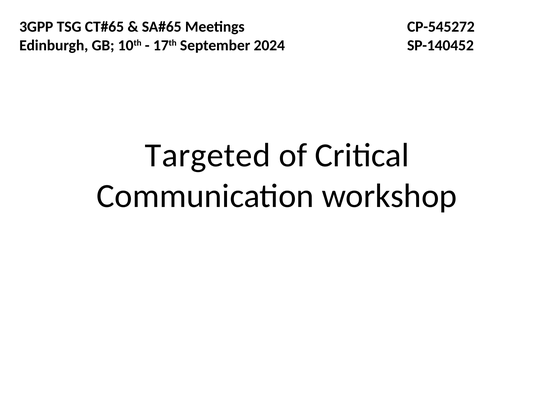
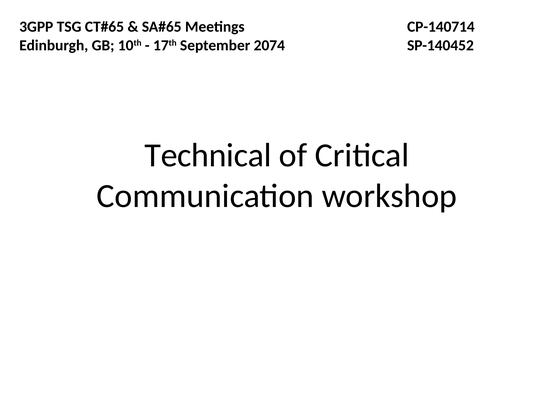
CP-545272: CP-545272 -> CP-140714
2024: 2024 -> 2074
Targeted: Targeted -> Technical
